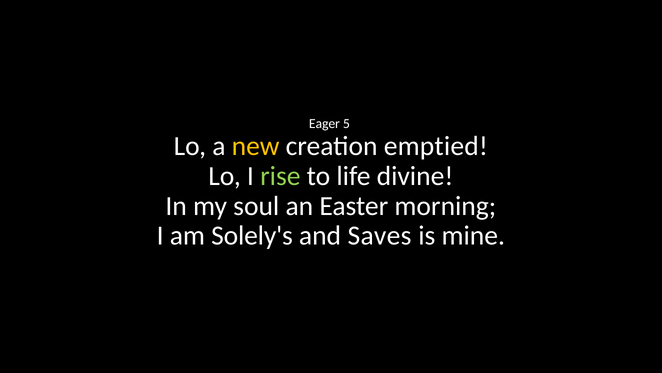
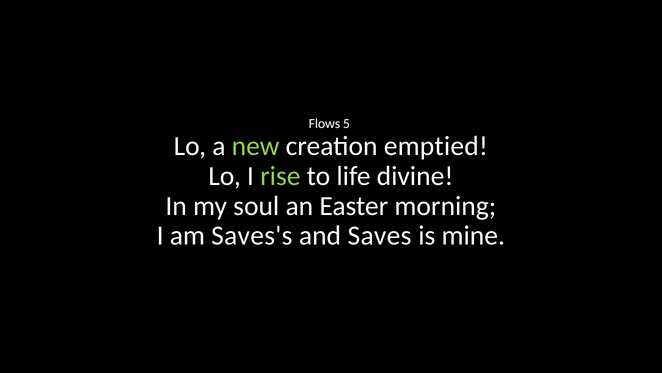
Eager: Eager -> Flows
new colour: yellow -> light green
Solely's: Solely's -> Saves's
